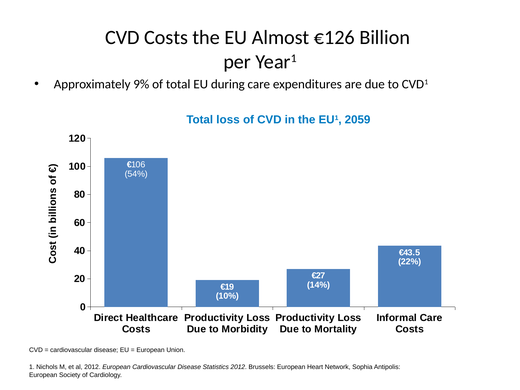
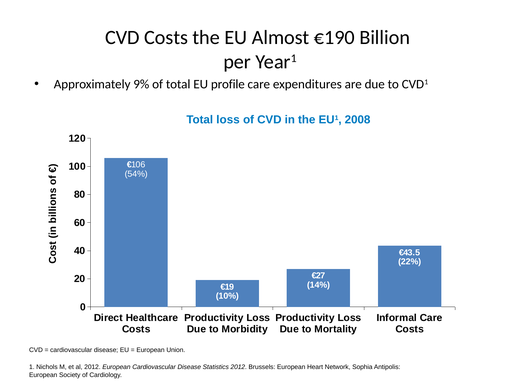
€126: €126 -> €190
during: during -> profile
2059: 2059 -> 2008
